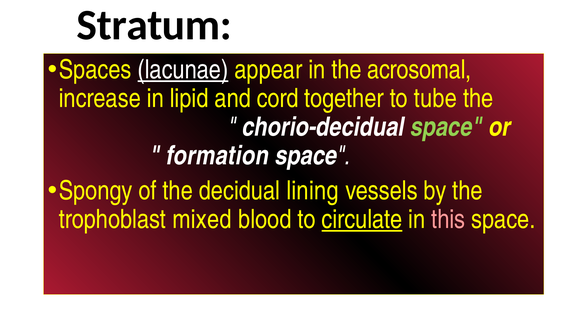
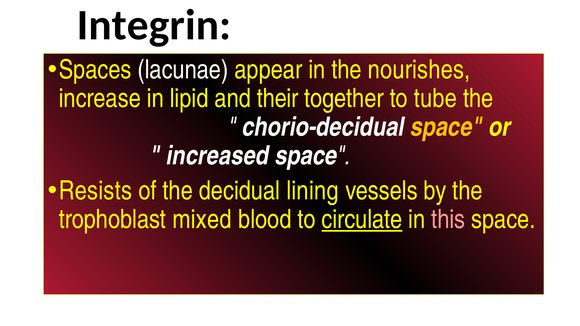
Stratum: Stratum -> Integrin
lacunae underline: present -> none
acrosomal: acrosomal -> nourishes
cord: cord -> their
space at (446, 127) colour: light green -> yellow
formation: formation -> increased
Spongy: Spongy -> Resists
